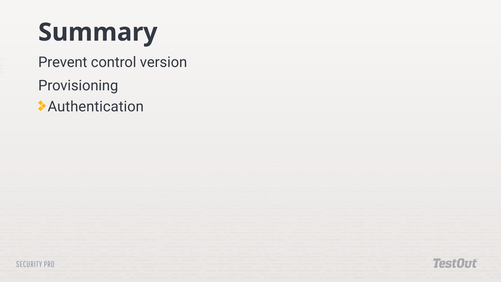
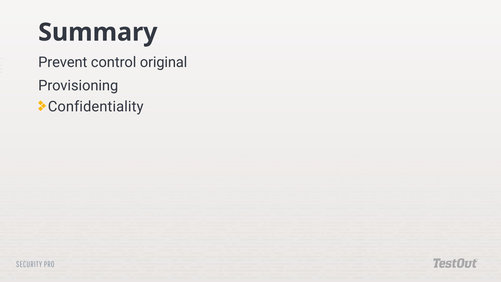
version: version -> original
Authentication: Authentication -> Confidentiality
